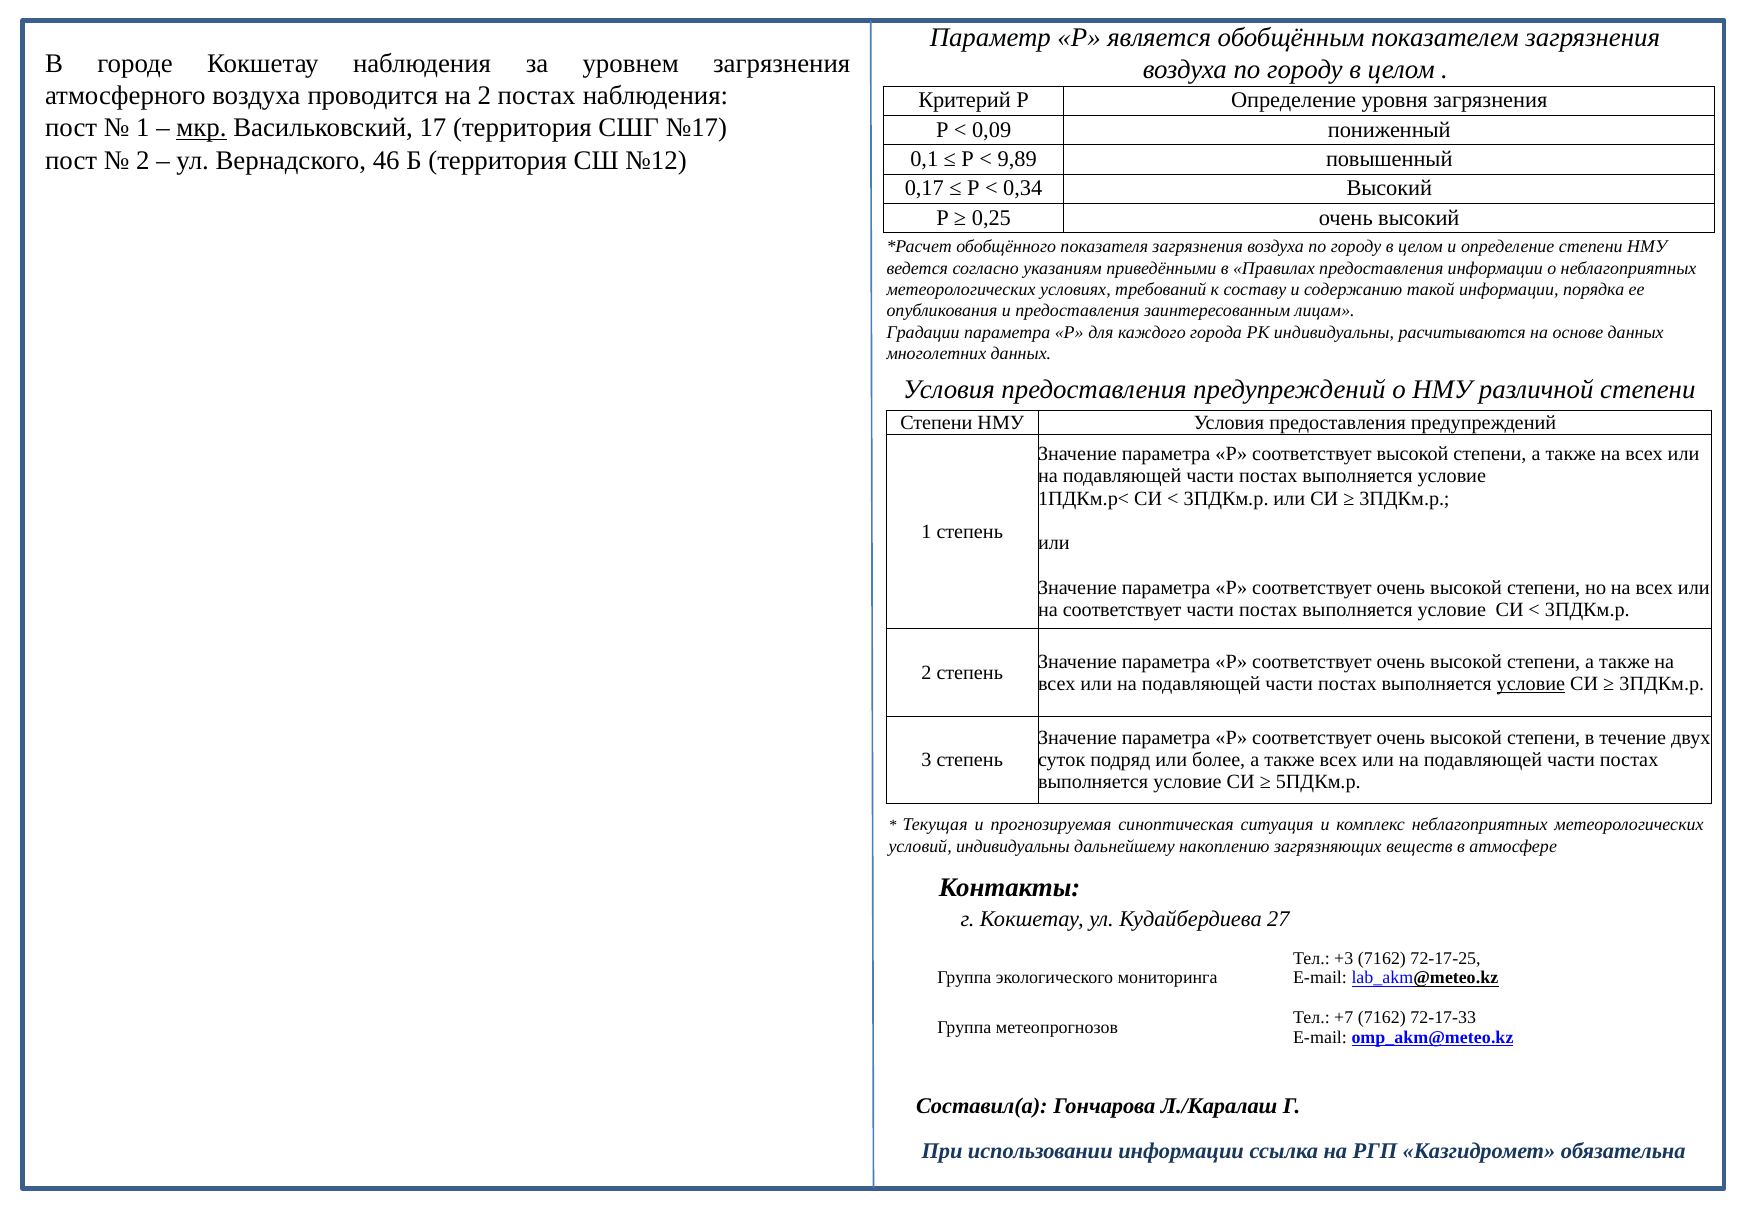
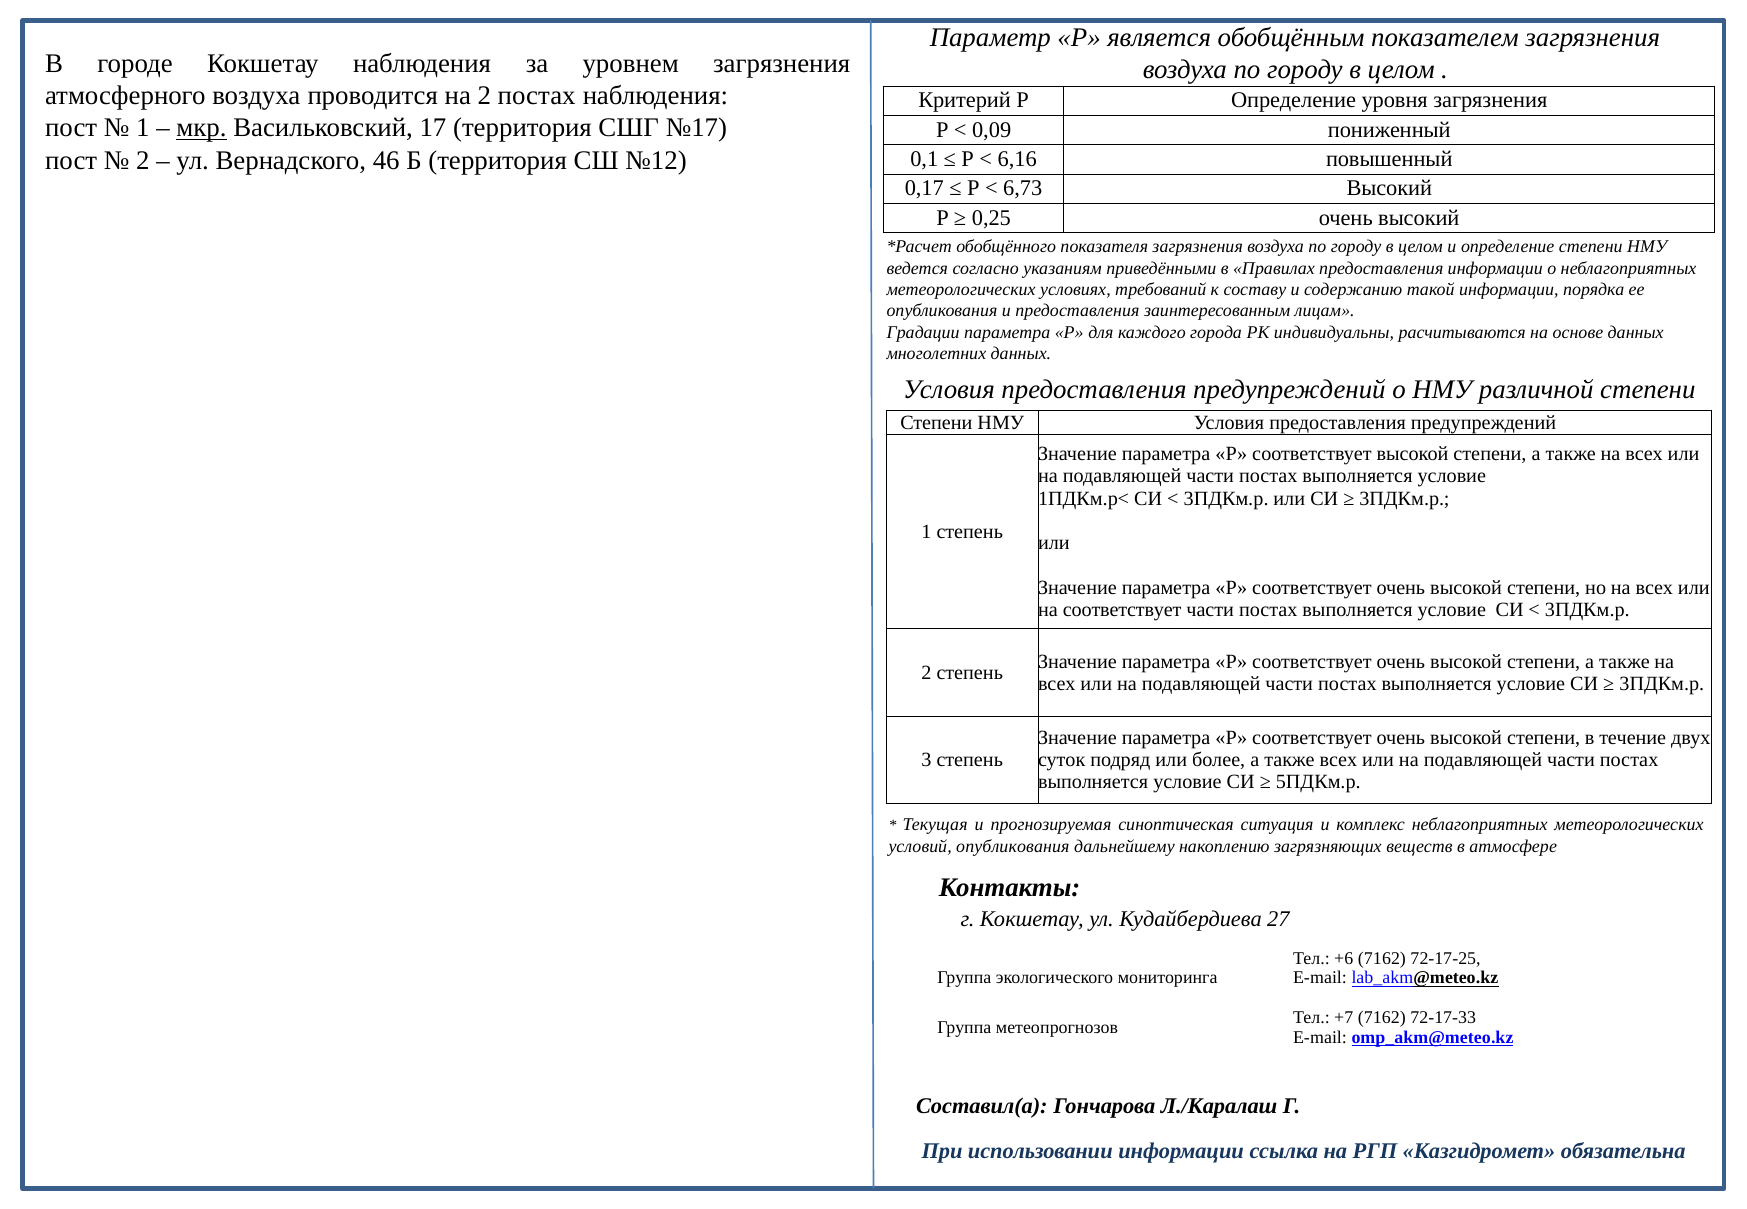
9,89: 9,89 -> 6,16
0,34: 0,34 -> 6,73
условие at (1531, 684) underline: present -> none
условий индивидуальны: индивидуальны -> опубликования
+3: +3 -> +6
